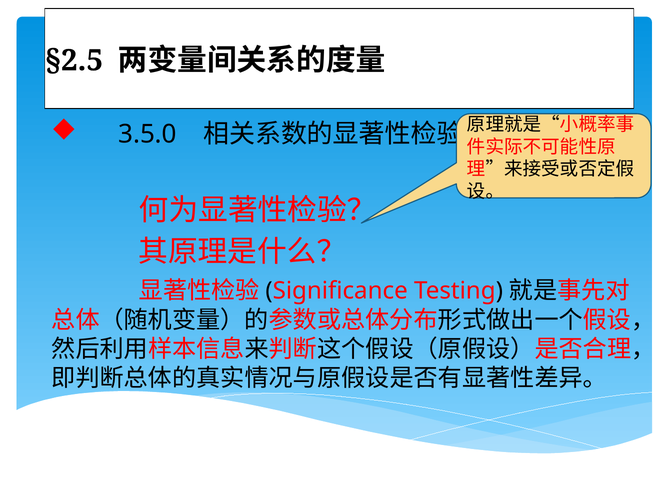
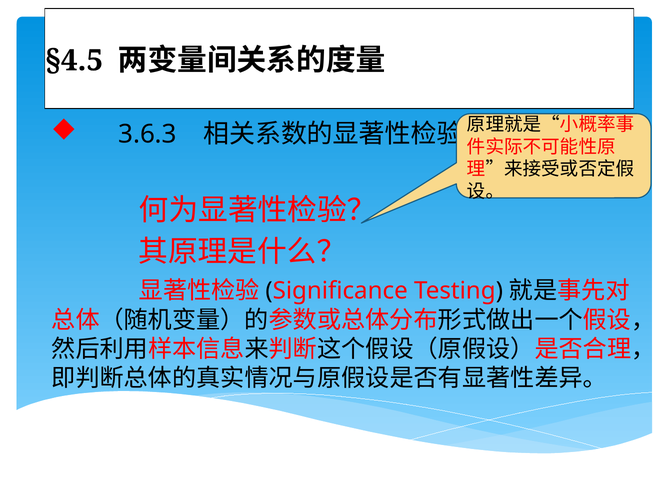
§2.5: §2.5 -> §4.5
3.5.0: 3.5.0 -> 3.6.3
